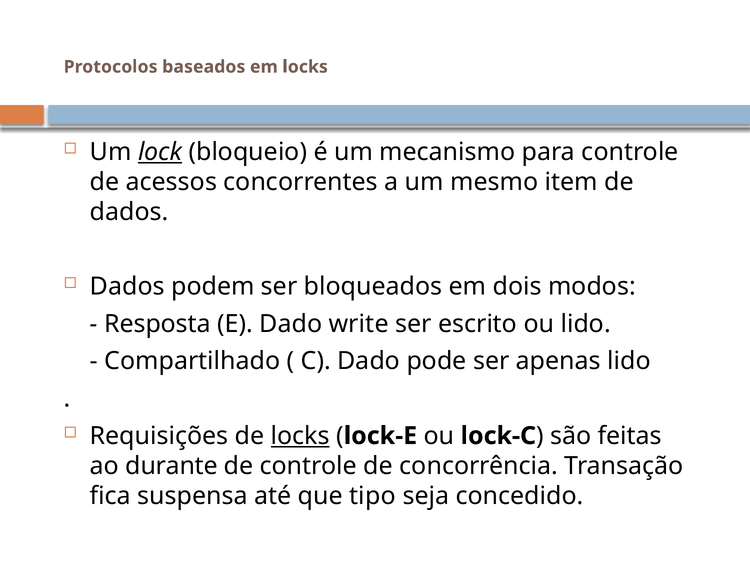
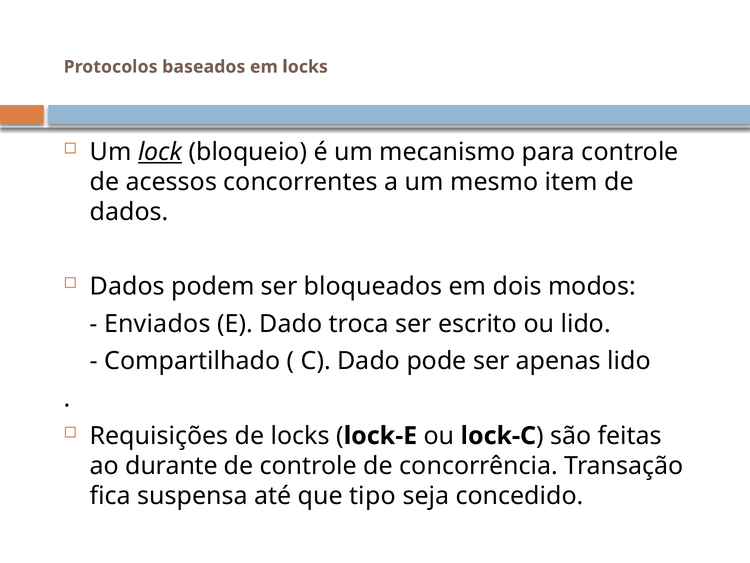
Resposta: Resposta -> Enviados
write: write -> troca
locks at (300, 435) underline: present -> none
